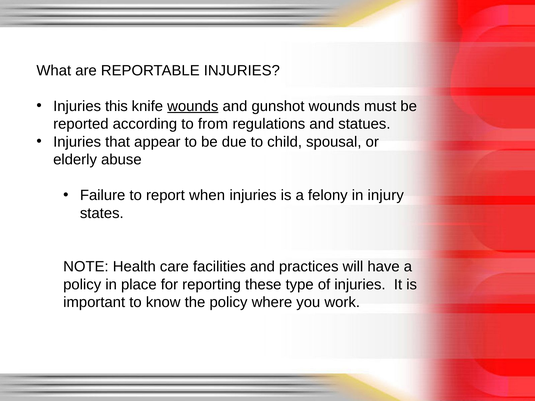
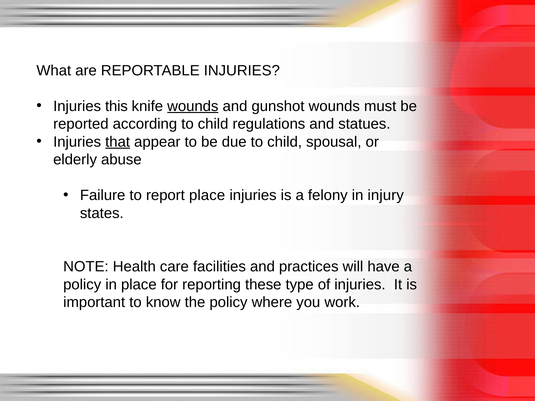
according to from: from -> child
that underline: none -> present
report when: when -> place
